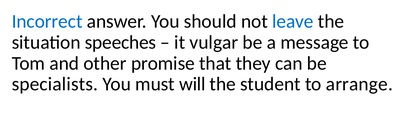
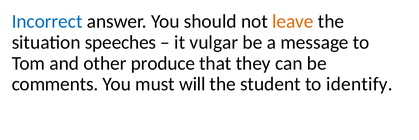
leave colour: blue -> orange
promise: promise -> produce
specialists: specialists -> comments
arrange: arrange -> identify
